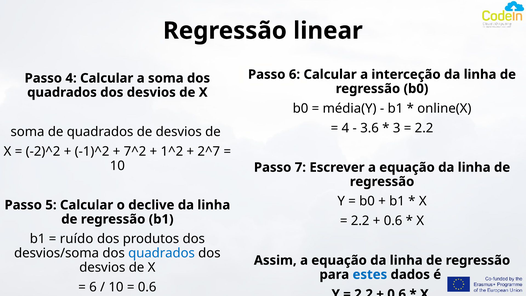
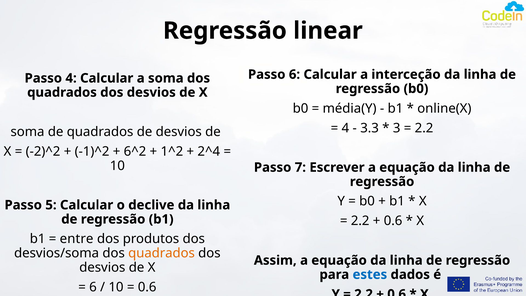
3.6: 3.6 -> 3.3
7^2: 7^2 -> 6^2
2^7: 2^7 -> 2^4
ruído: ruído -> entre
quadrados at (162, 253) colour: blue -> orange
